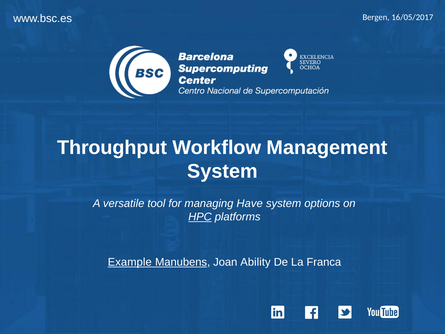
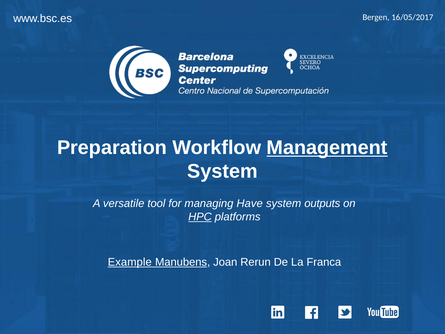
Throughput: Throughput -> Preparation
Management underline: none -> present
options: options -> outputs
Ability: Ability -> Rerun
